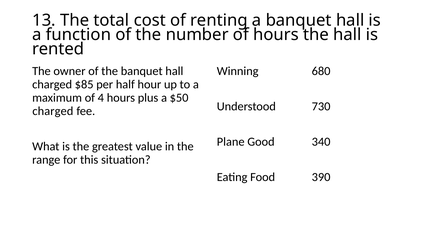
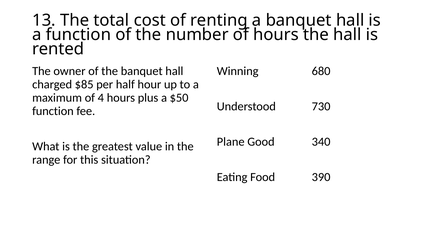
charged at (53, 111): charged -> function
